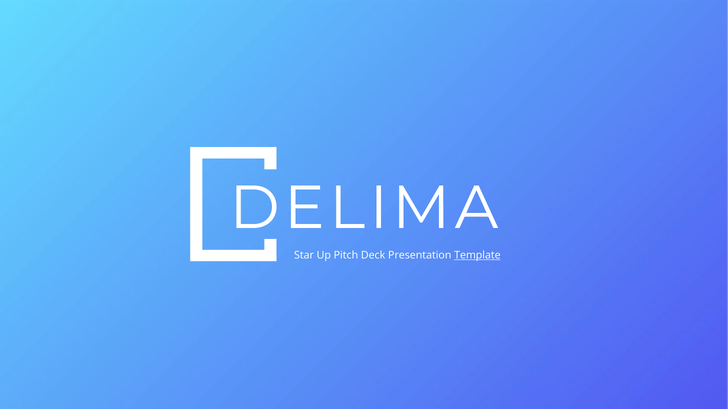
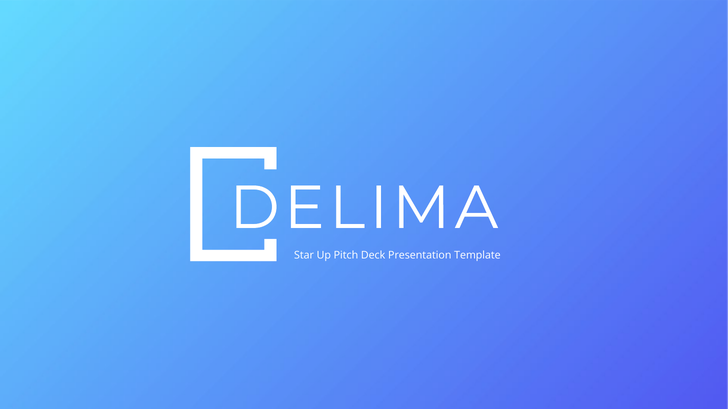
Template underline: present -> none
